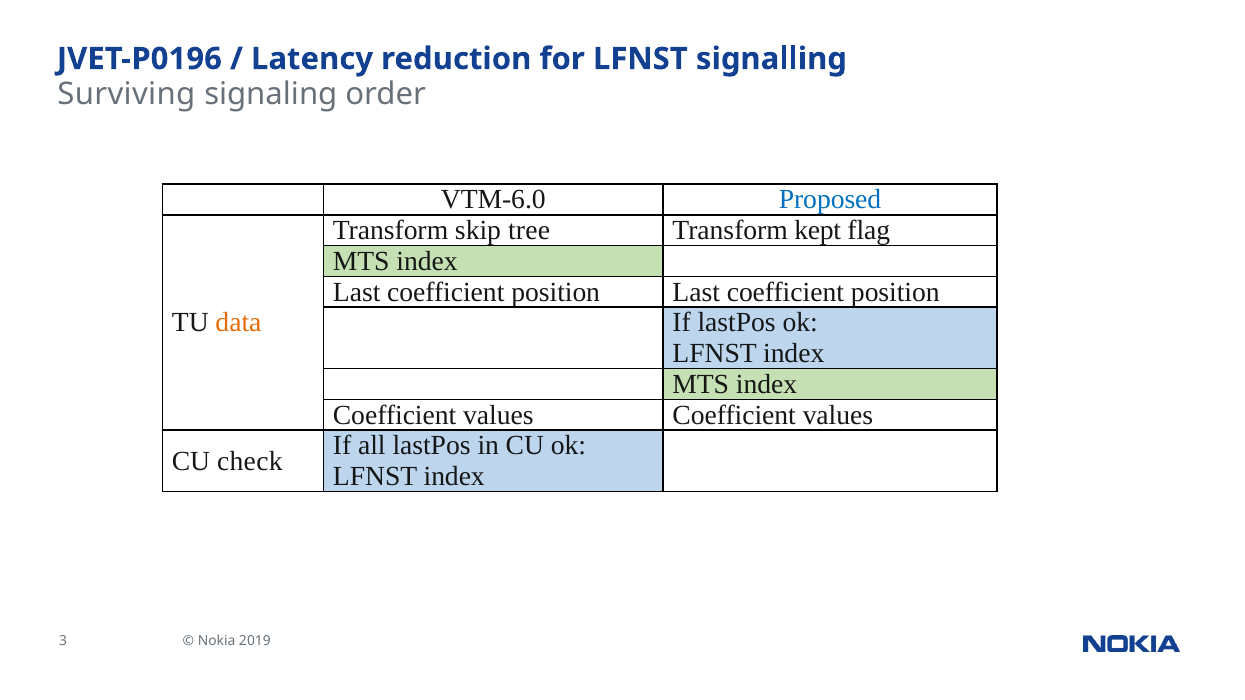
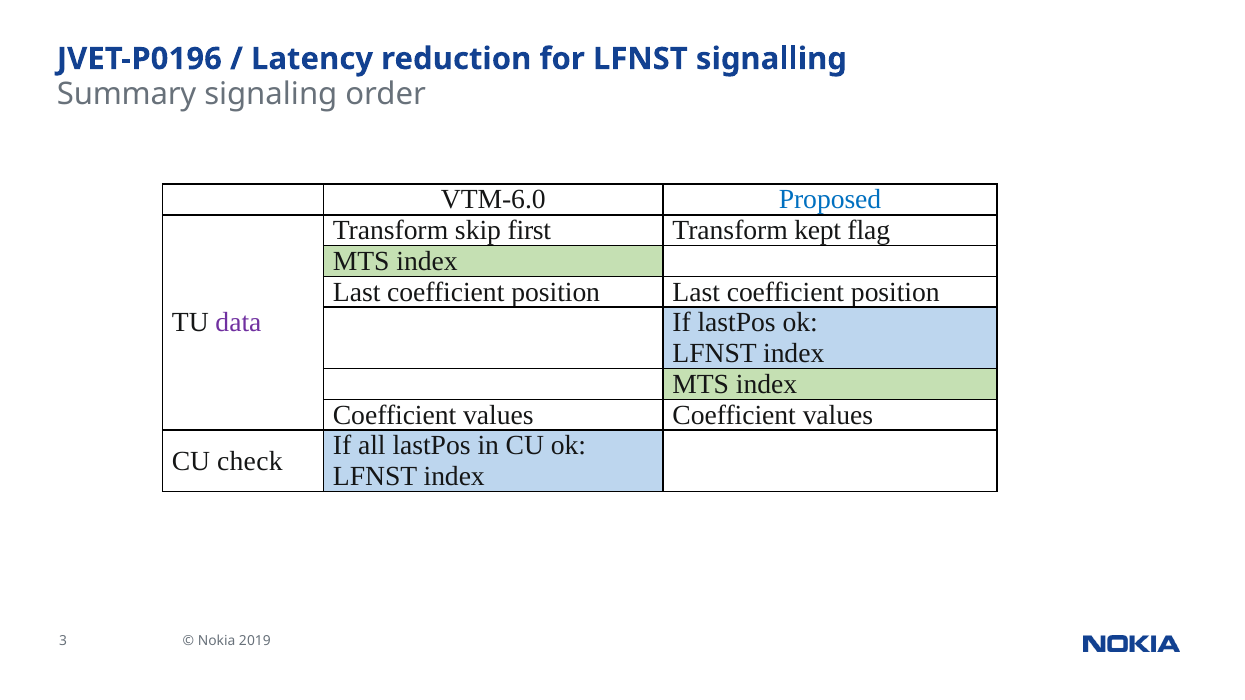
Surviving: Surviving -> Summary
tree: tree -> first
data colour: orange -> purple
